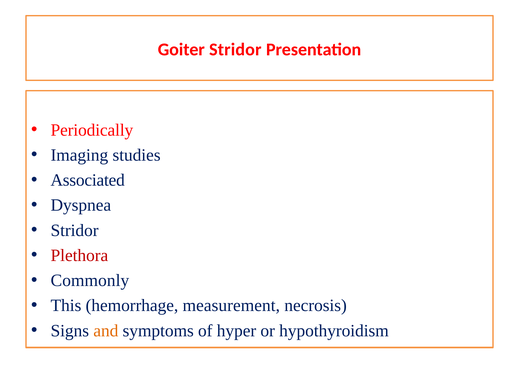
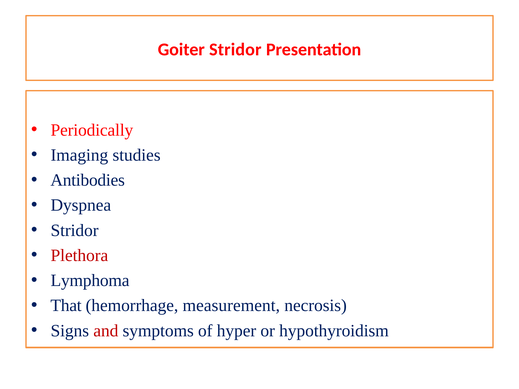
Associated: Associated -> Antibodies
Commonly: Commonly -> Lymphoma
This: This -> That
and colour: orange -> red
